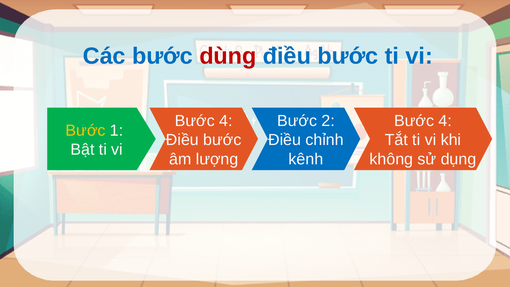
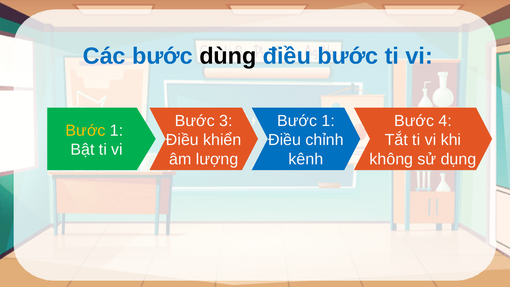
dùng colour: red -> black
4 at (226, 121): 4 -> 3
2 at (328, 121): 2 -> 1
bước at (222, 140): bước -> khiển
